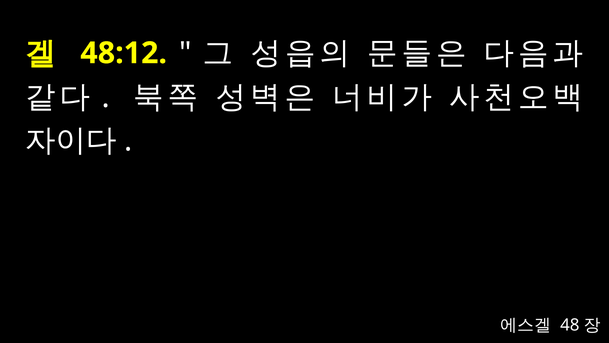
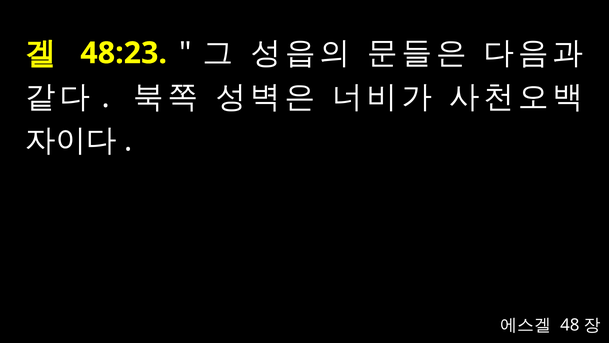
48:12: 48:12 -> 48:23
